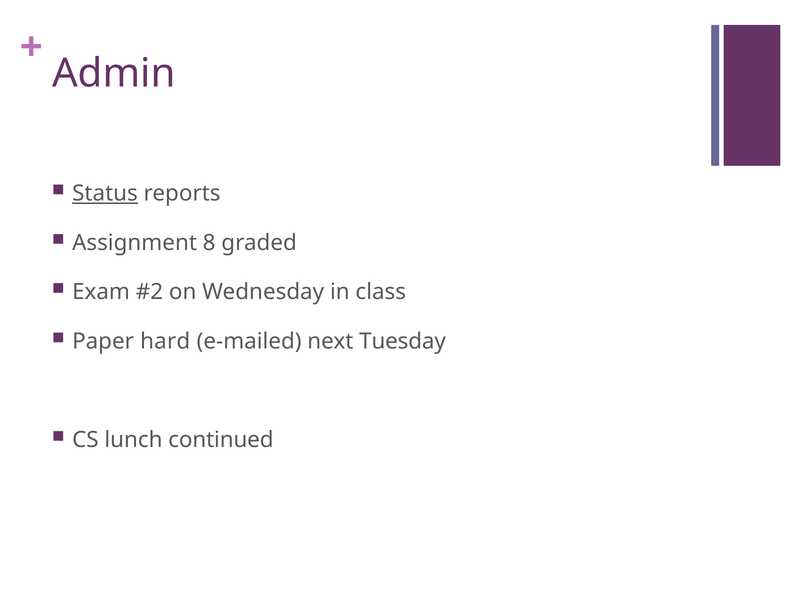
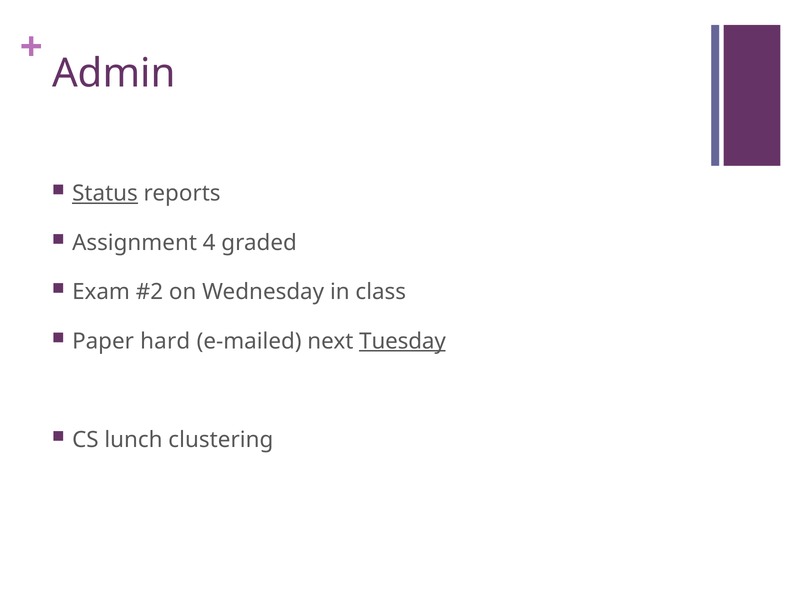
8: 8 -> 4
Tuesday underline: none -> present
continued: continued -> clustering
